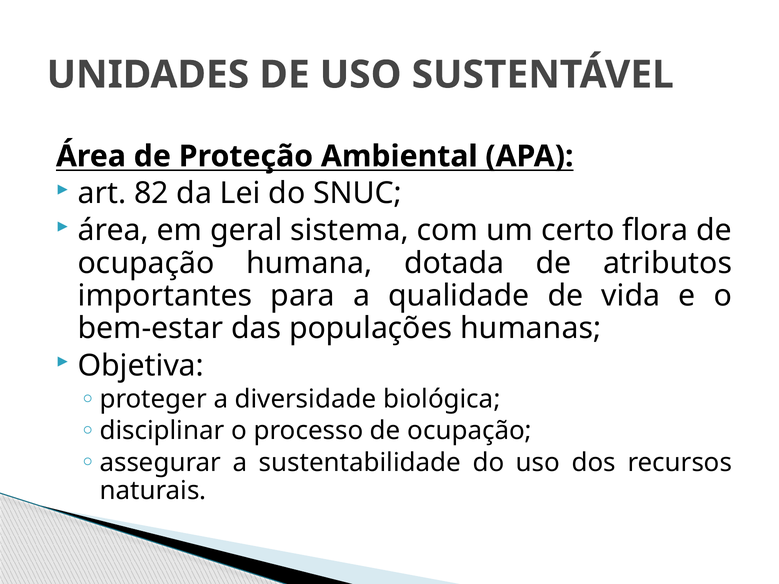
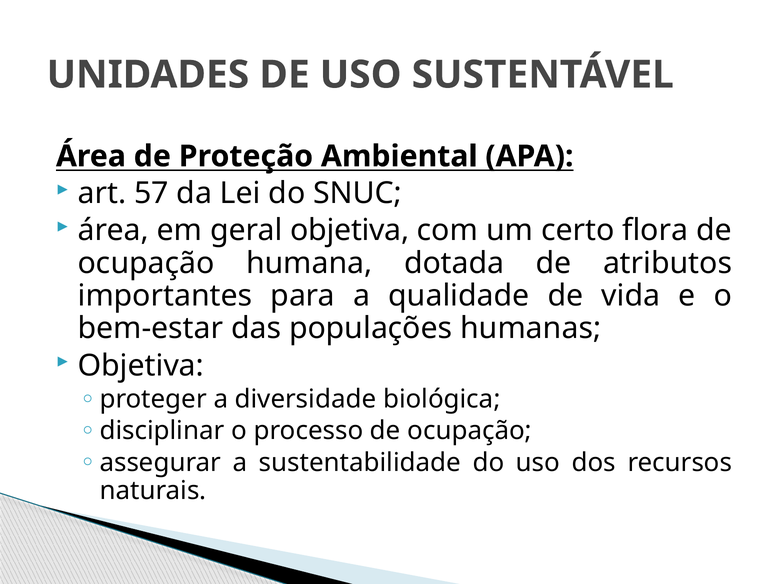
82: 82 -> 57
geral sistema: sistema -> objetiva
